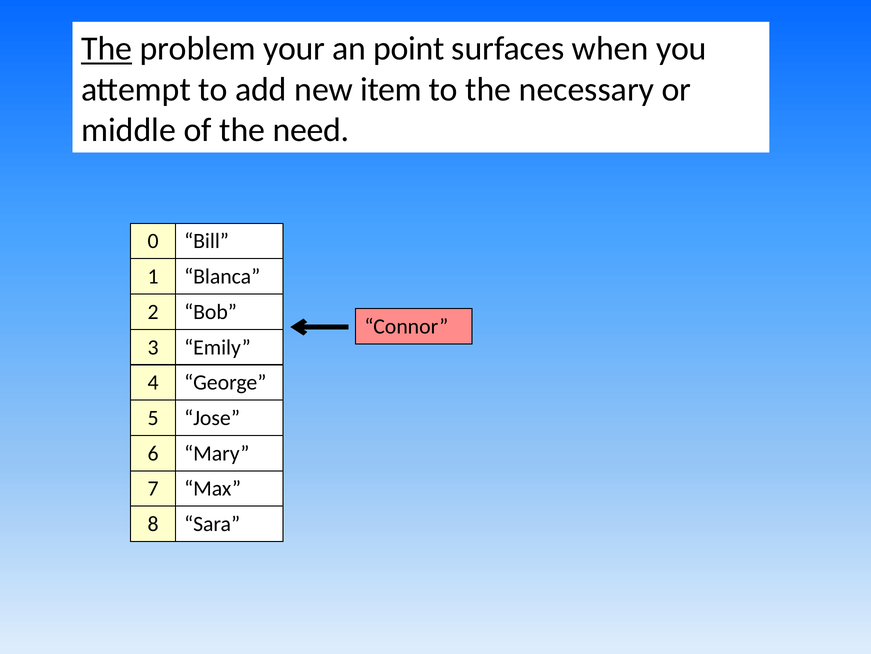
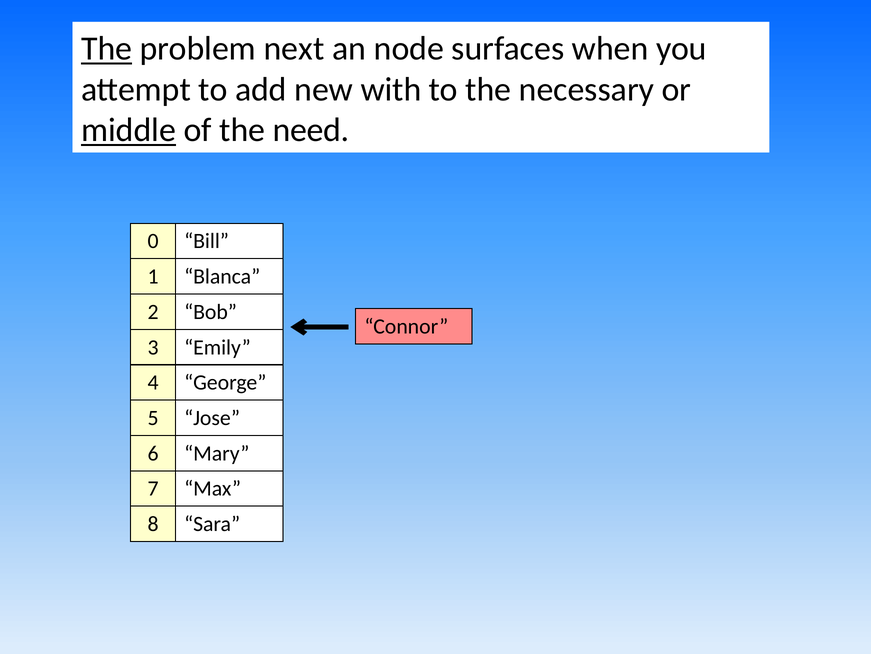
your: your -> next
point: point -> node
item: item -> with
middle underline: none -> present
